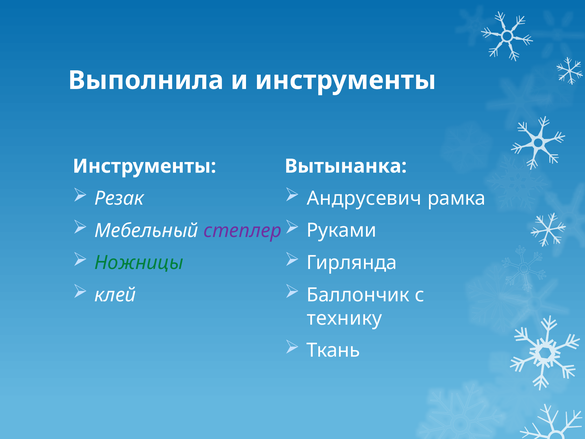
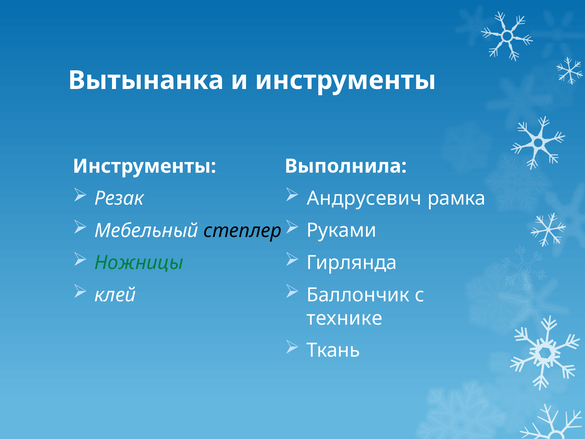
Выполнила: Выполнила -> Вытынанка
Вытынанка: Вытынанка -> Выполнила
степлер colour: purple -> black
технику: технику -> технике
